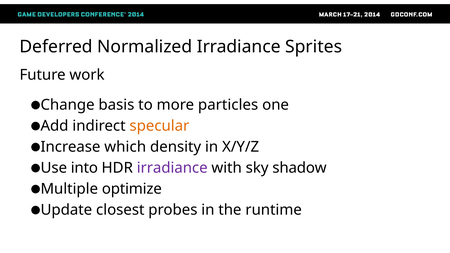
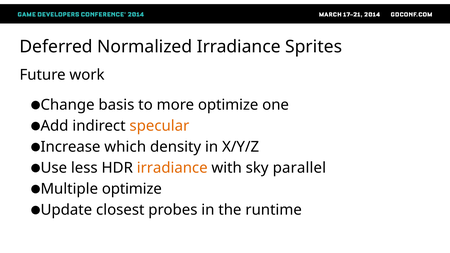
more particles: particles -> optimize
into: into -> less
irradiance at (172, 168) colour: purple -> orange
shadow: shadow -> parallel
